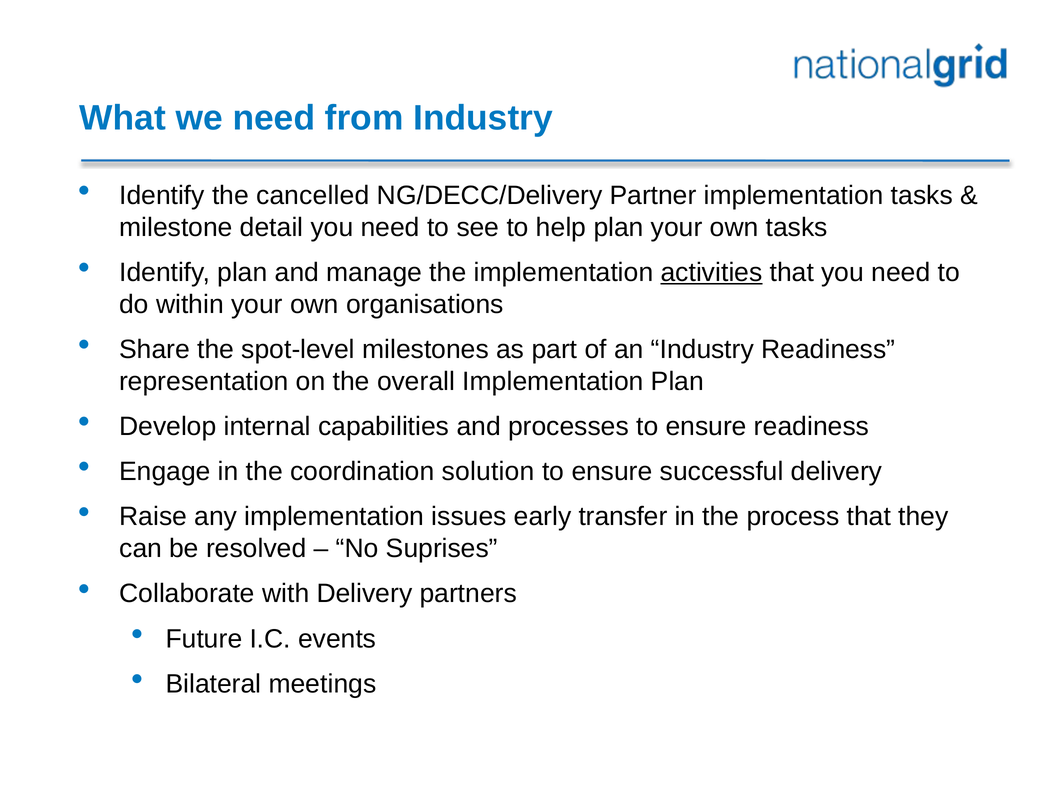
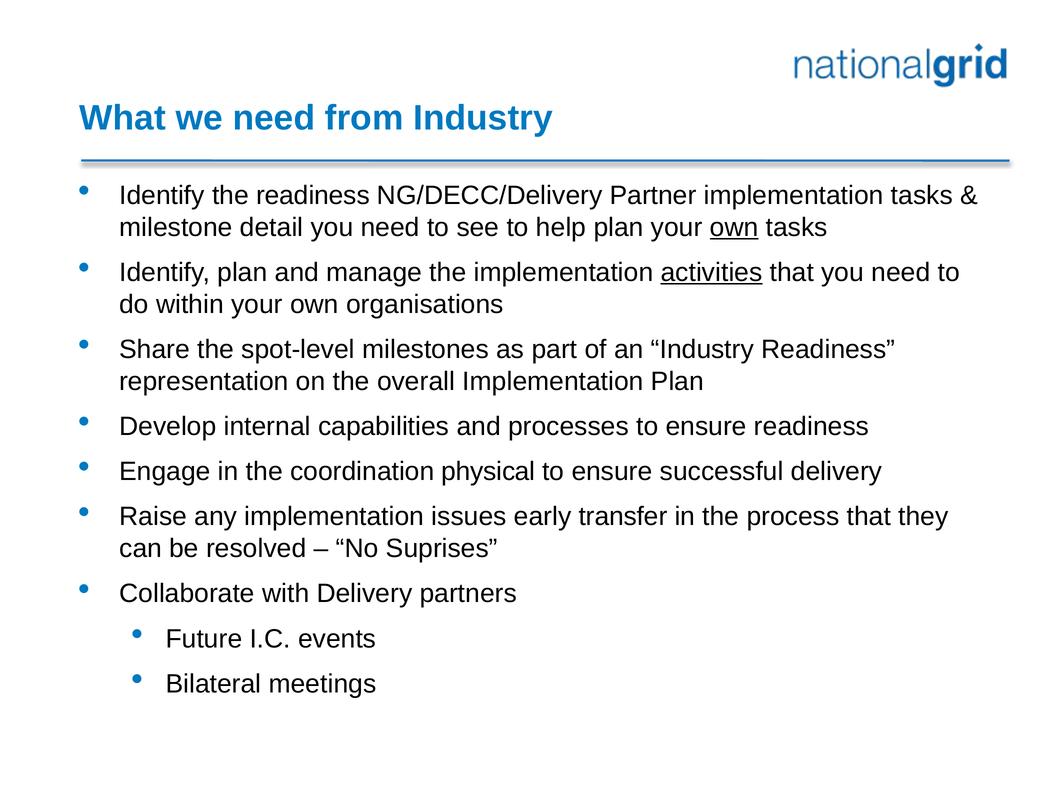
the cancelled: cancelled -> readiness
own at (734, 227) underline: none -> present
solution: solution -> physical
